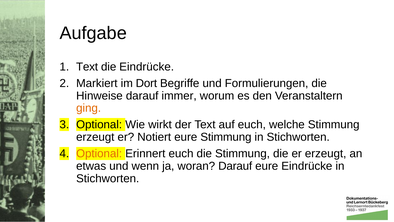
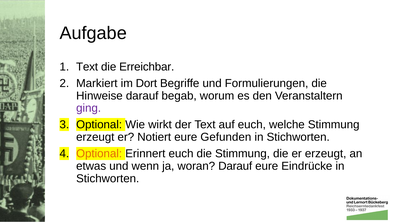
die Eindrücke: Eindrücke -> Erreichbar
immer: immer -> begab
ging colour: orange -> purple
eure Stimmung: Stimmung -> Gefunden
